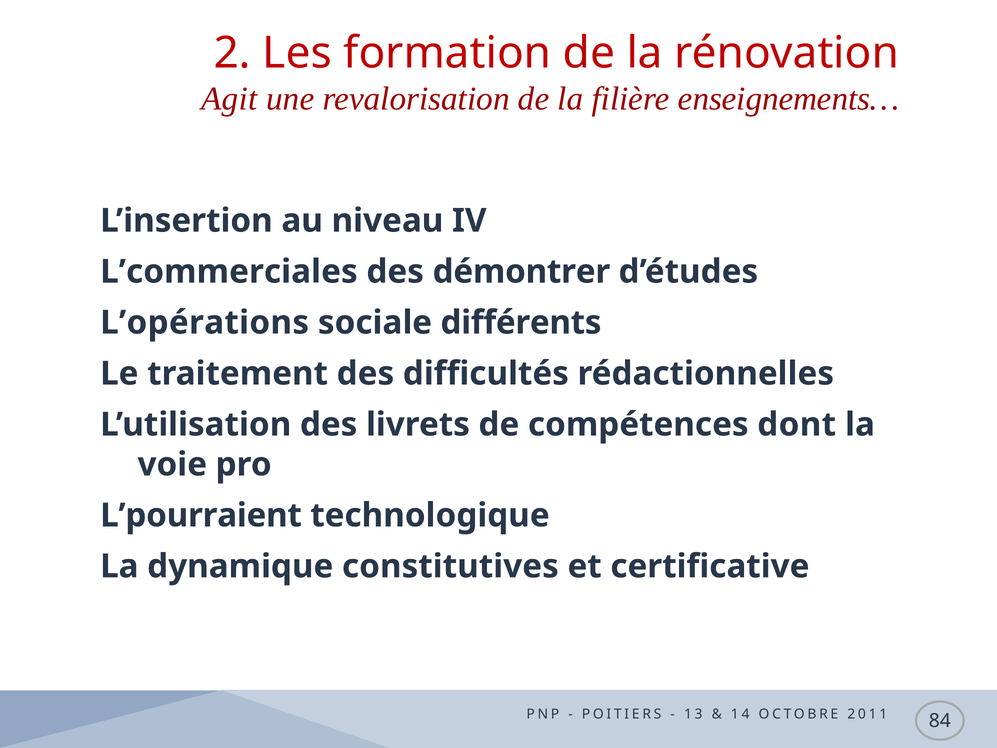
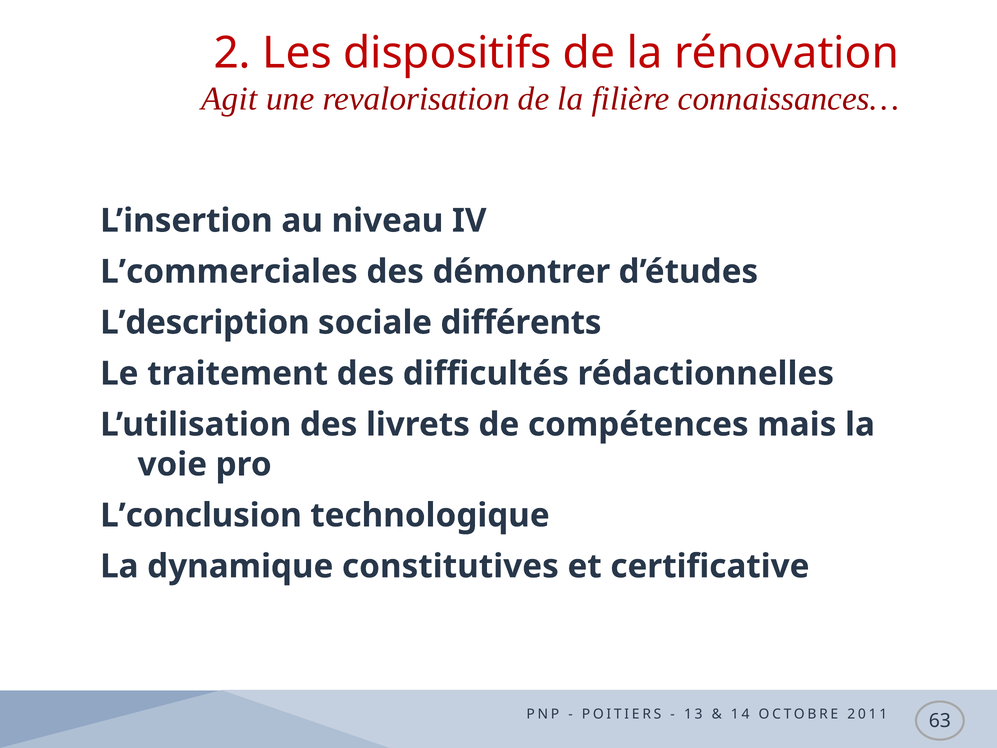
formation: formation -> dispositifs
enseignements…: enseignements… -> connaissances…
L’opérations: L’opérations -> L’description
dont: dont -> mais
L’pourraient: L’pourraient -> L’conclusion
84: 84 -> 63
